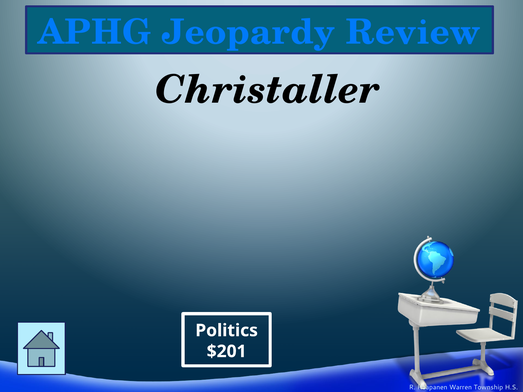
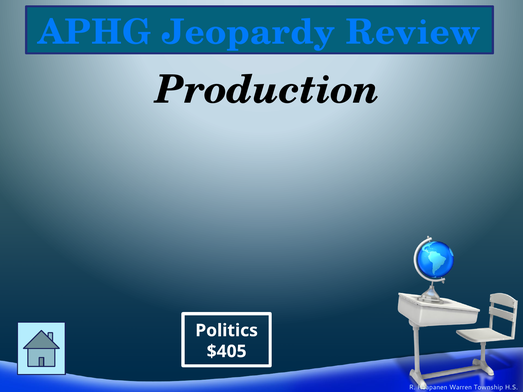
Christaller: Christaller -> Production
$201: $201 -> $405
